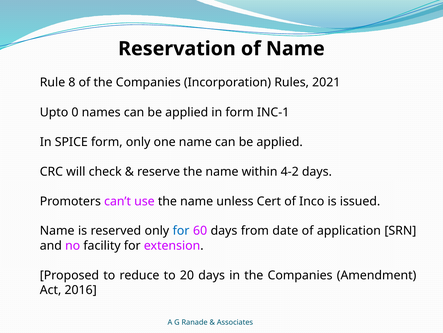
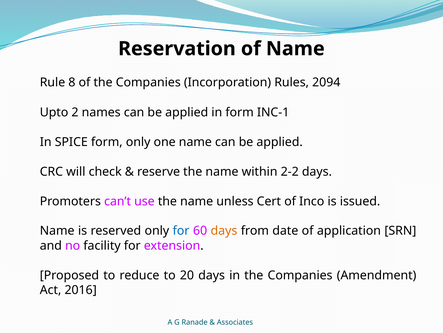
2021: 2021 -> 2094
0: 0 -> 2
4-2: 4-2 -> 2-2
days at (224, 230) colour: black -> orange
